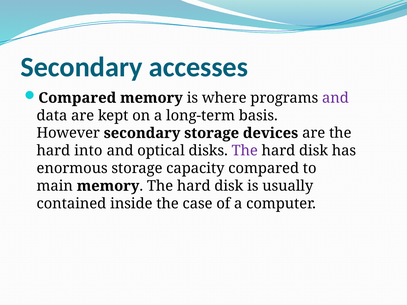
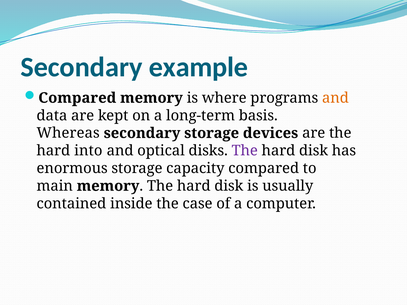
accesses: accesses -> example
and at (335, 98) colour: purple -> orange
However: However -> Whereas
